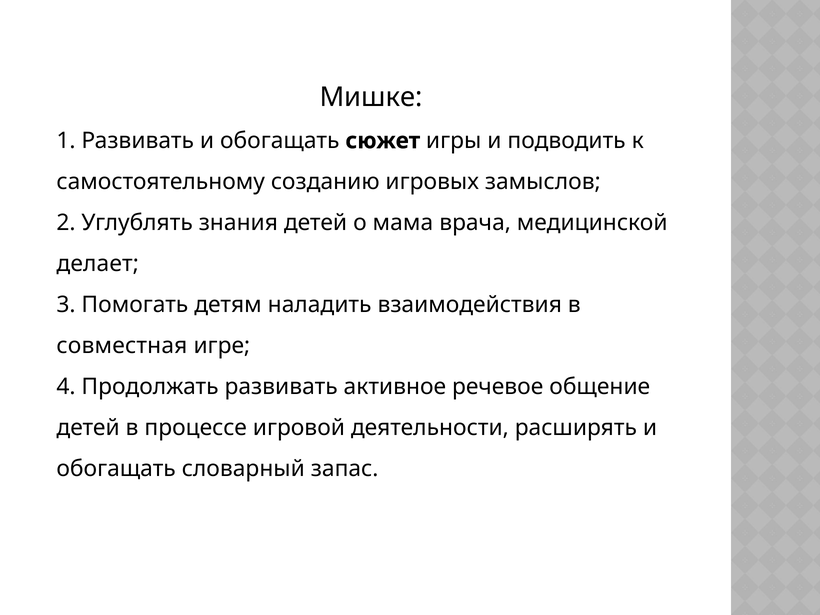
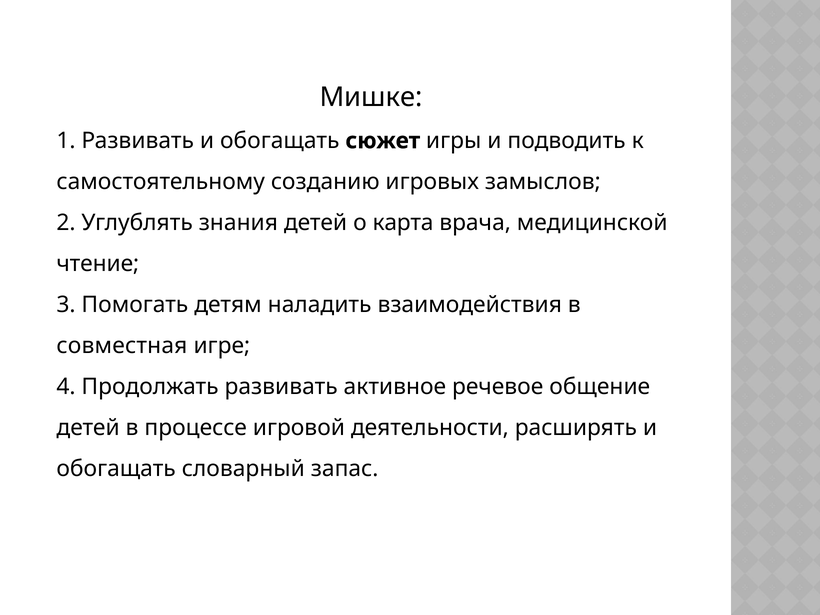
мама: мама -> карта
делает: делает -> чтение
